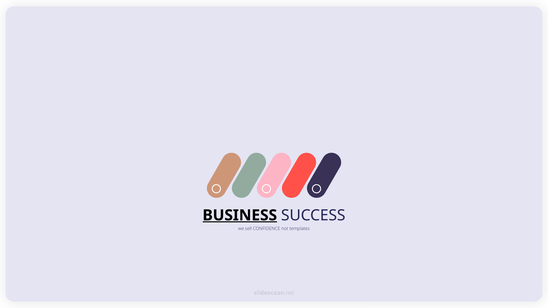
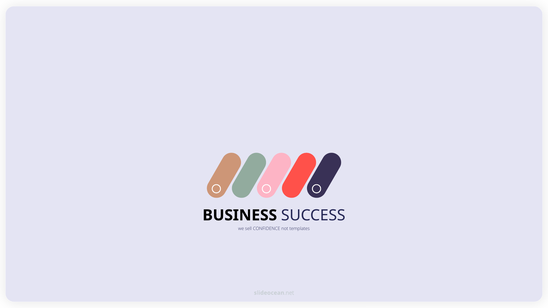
BUSINESS underline: present -> none
